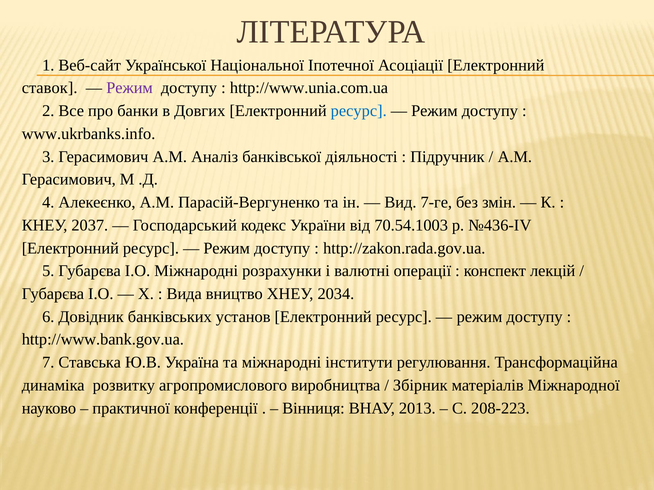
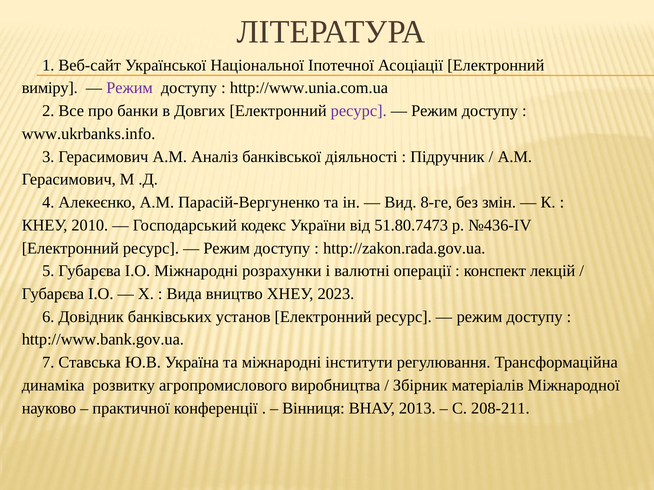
ставок: ставок -> виміру
ресурс at (359, 111) colour: blue -> purple
7-ге: 7-ге -> 8-ге
2037: 2037 -> 2010
70.54.1003: 70.54.1003 -> 51.80.7473
2034: 2034 -> 2023
208-223: 208-223 -> 208-211
